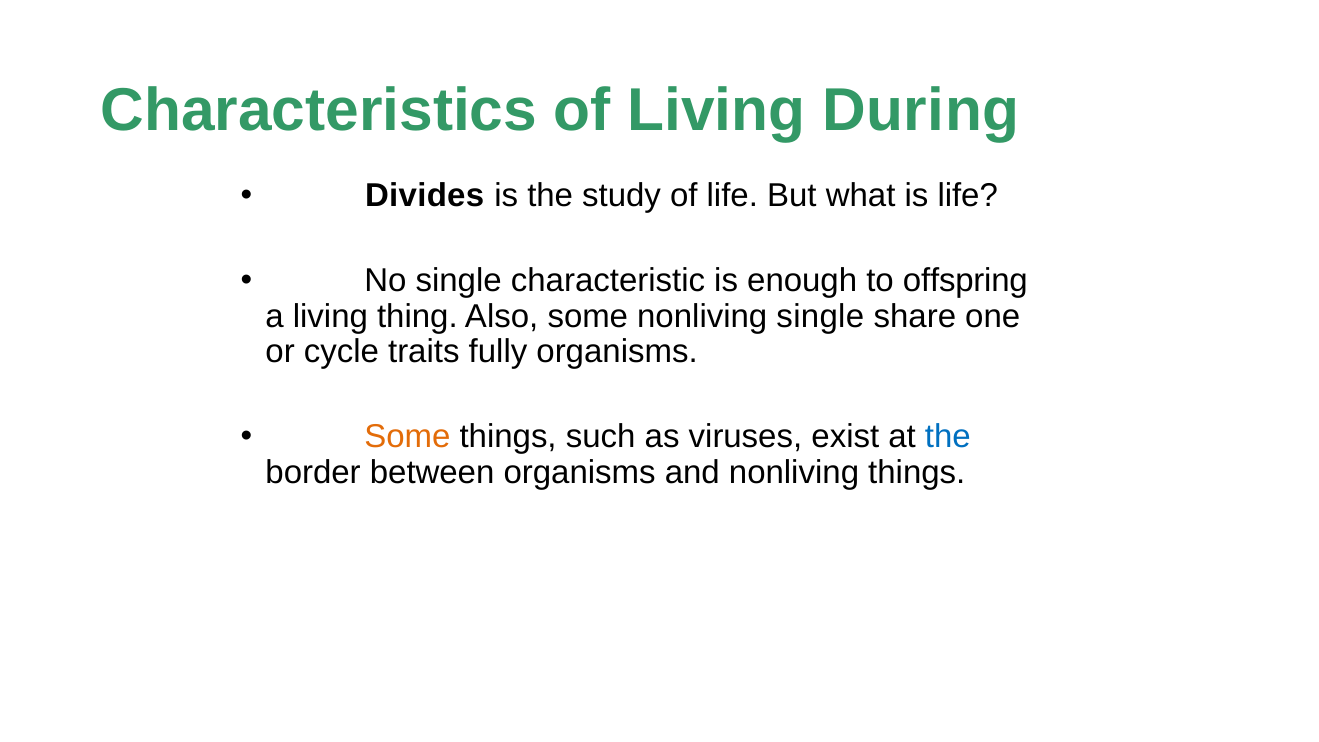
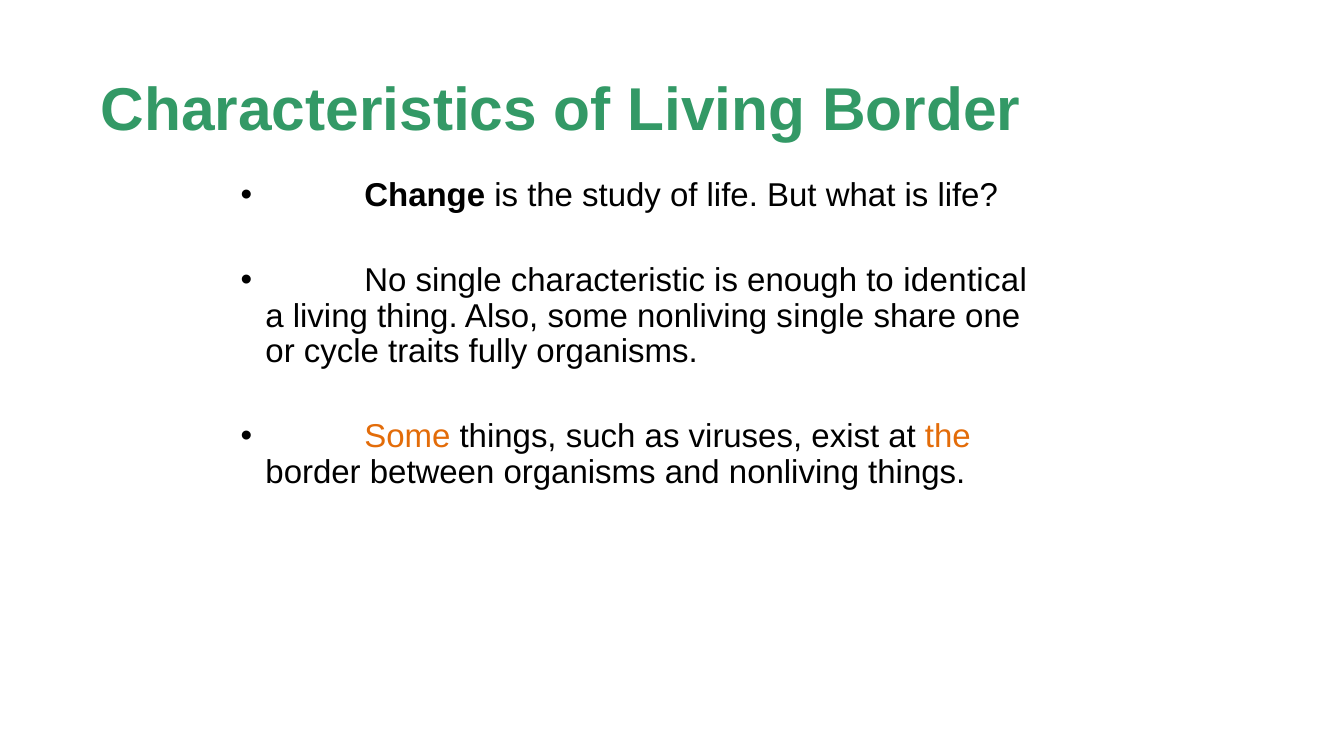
Living During: During -> Border
Divides: Divides -> Change
offspring: offspring -> identical
the at (948, 437) colour: blue -> orange
